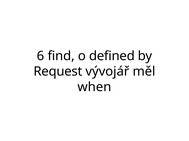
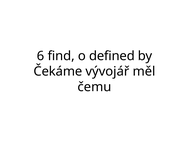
Request: Request -> Čekáme
when: when -> čemu
